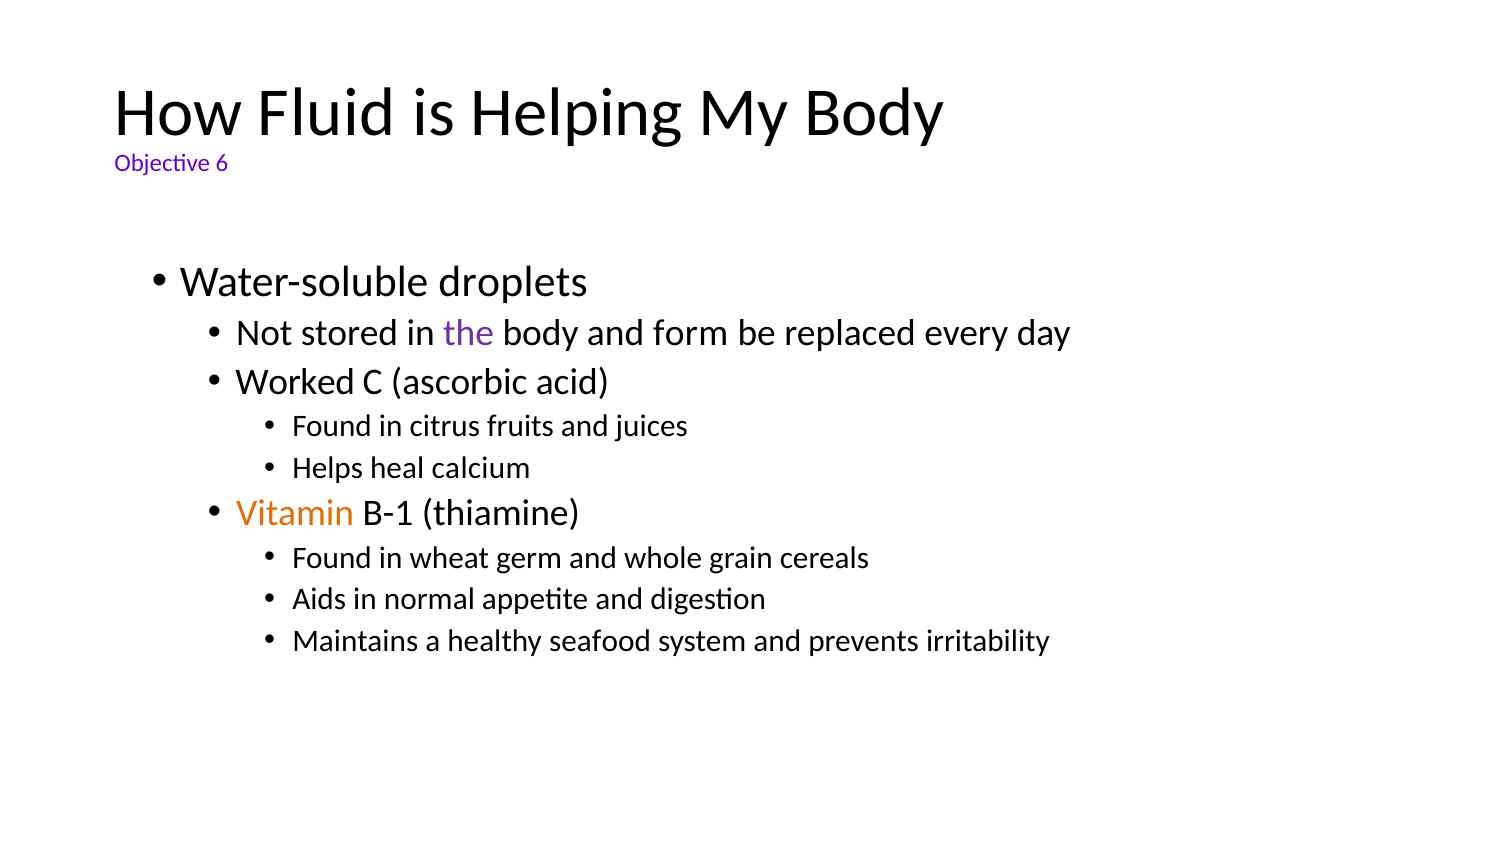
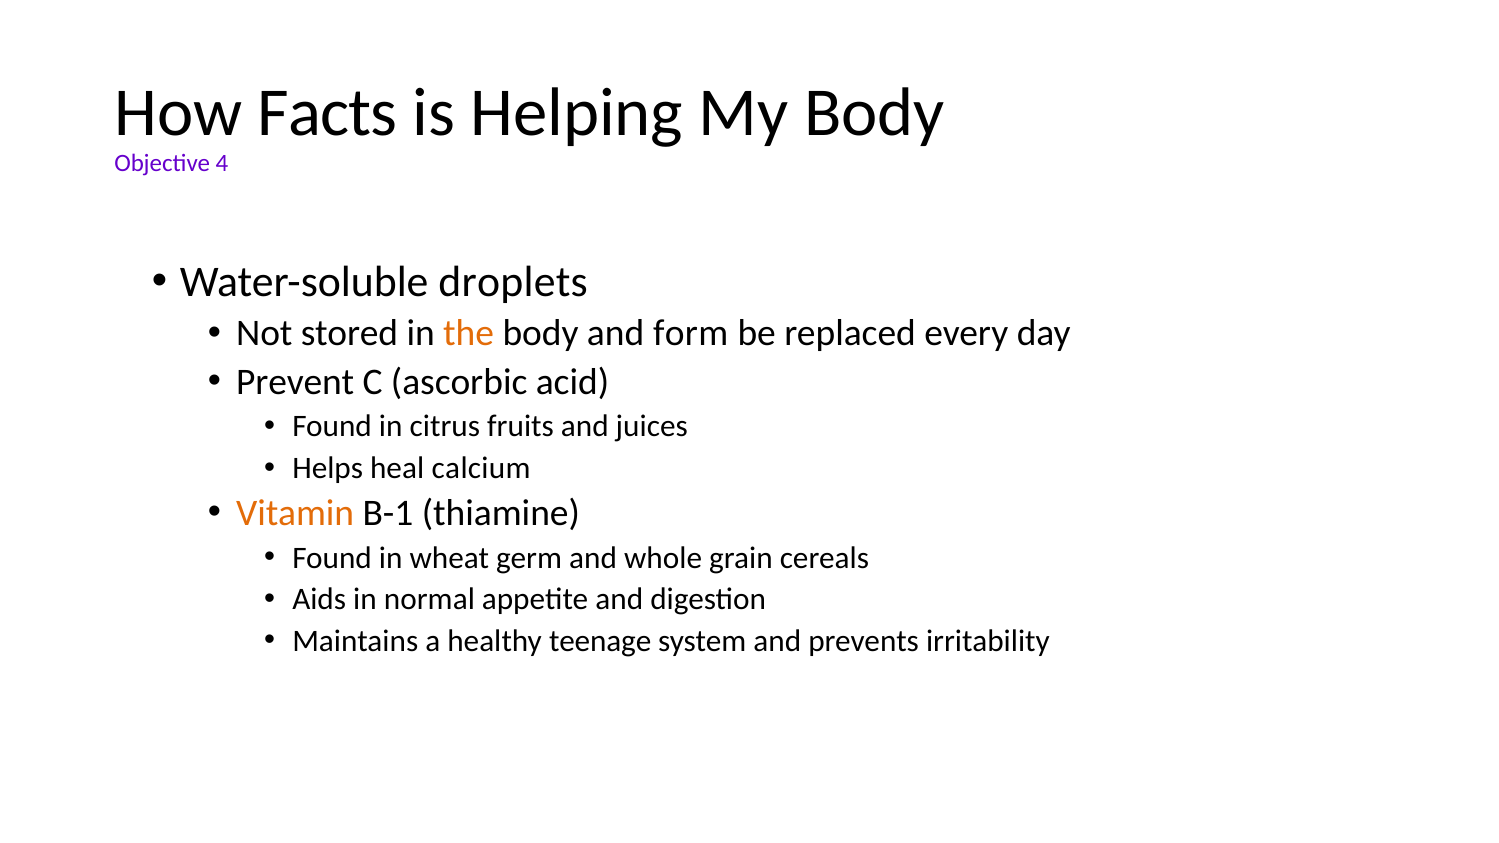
Fluid: Fluid -> Facts
6: 6 -> 4
the colour: purple -> orange
Worked: Worked -> Prevent
seafood: seafood -> teenage
